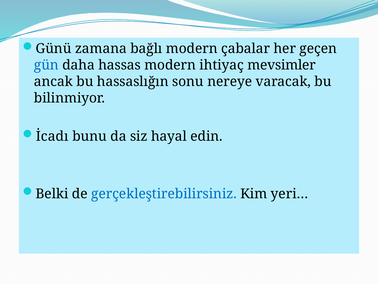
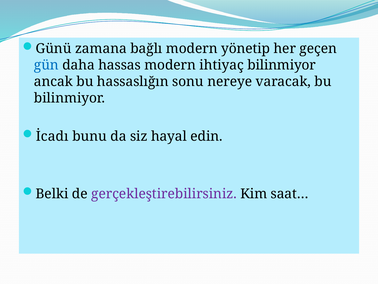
çabalar: çabalar -> yönetip
ihtiyaç mevsimler: mevsimler -> bilinmiyor
gerçekleştirebilirsiniz colour: blue -> purple
yeri…: yeri… -> saat…
